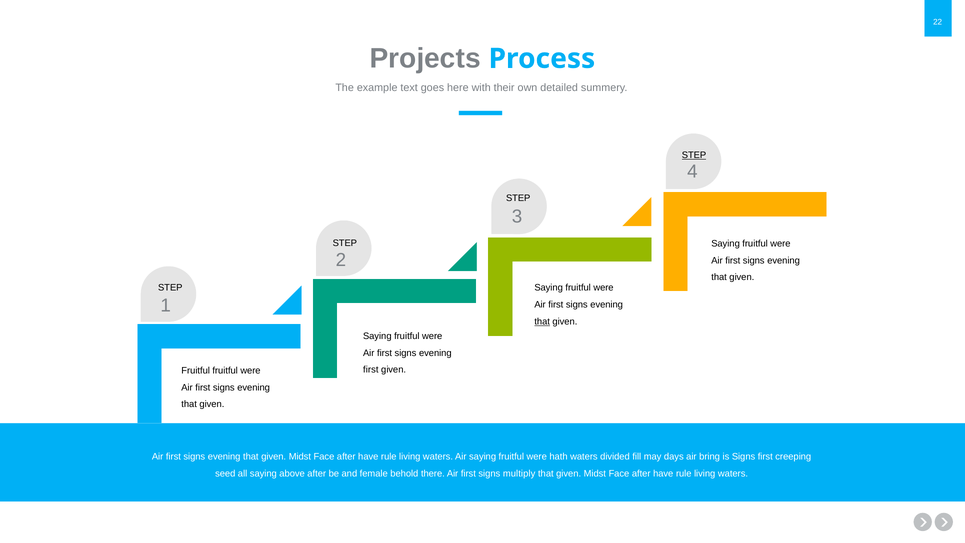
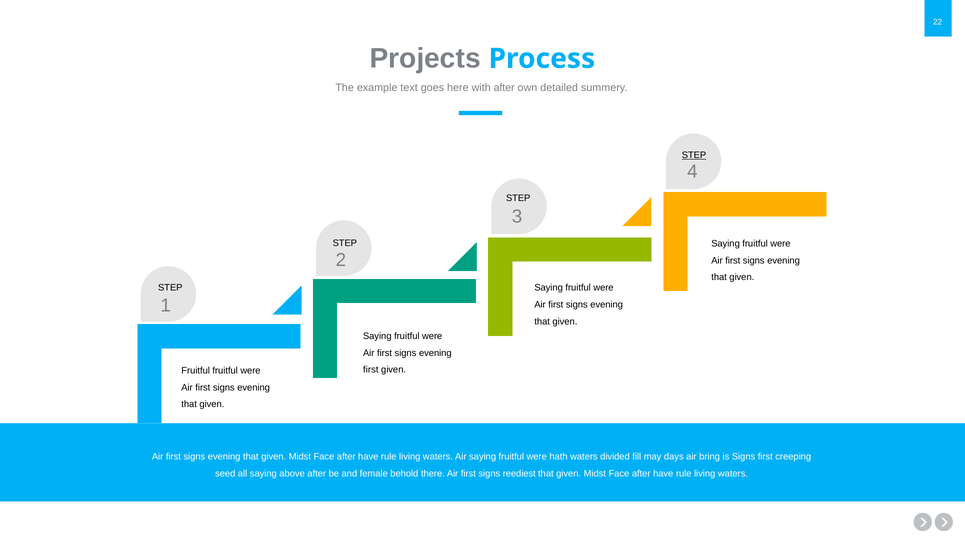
with their: their -> after
that at (542, 321) underline: present -> none
multiply: multiply -> reediest
